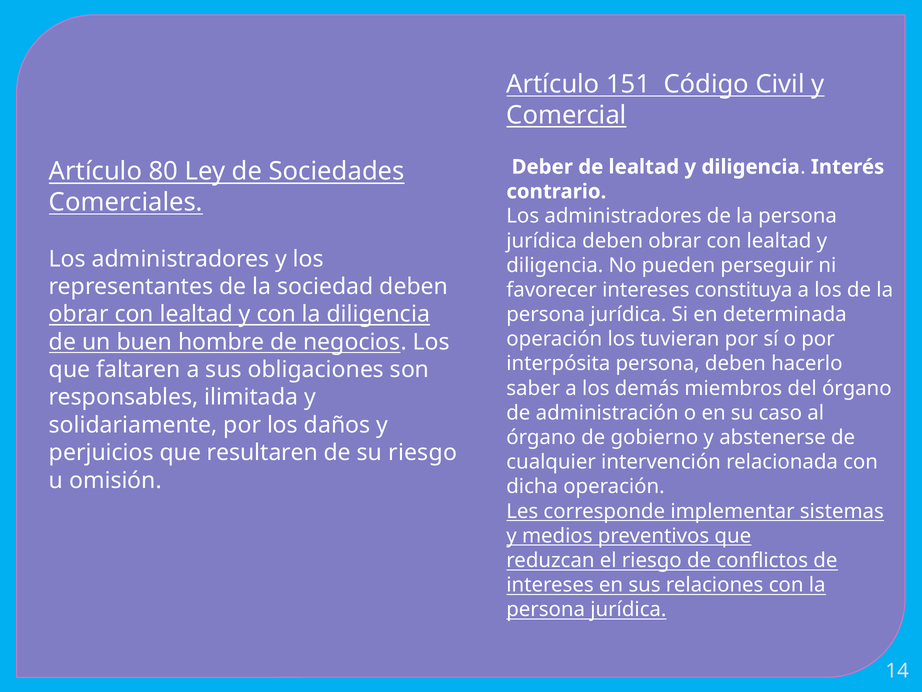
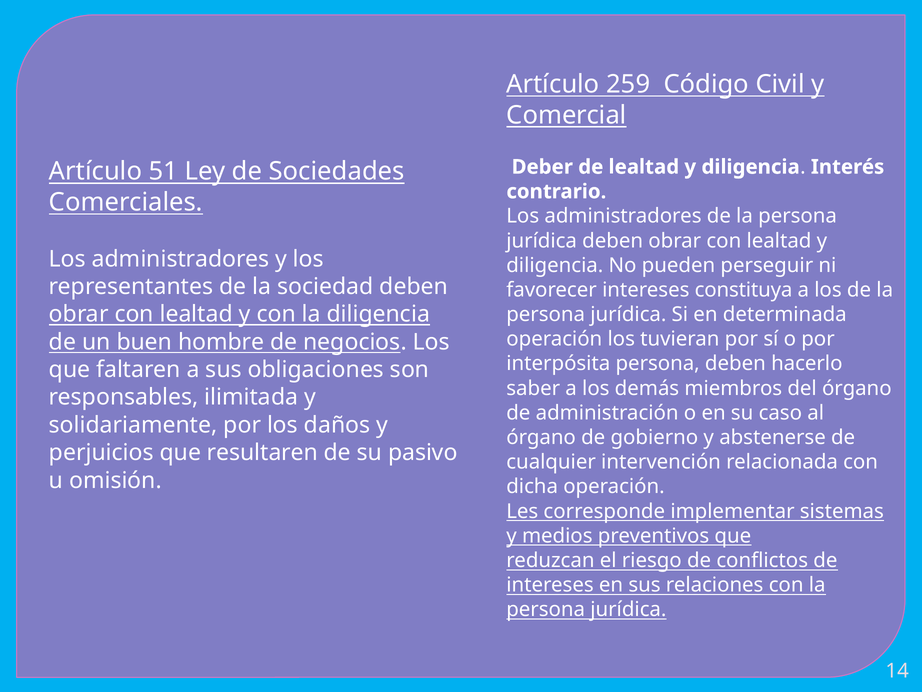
151: 151 -> 259
80: 80 -> 51
su riesgo: riesgo -> pasivo
